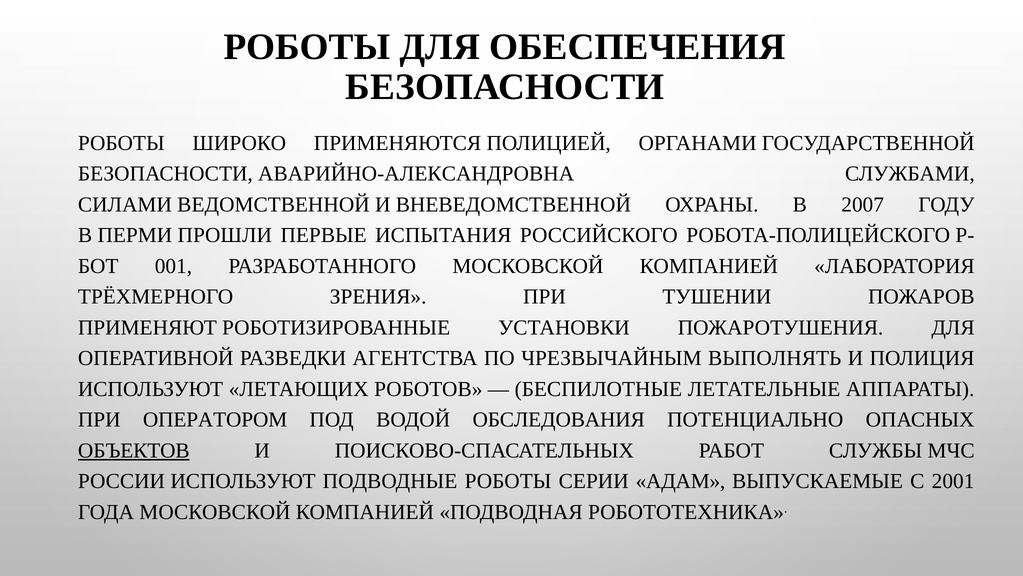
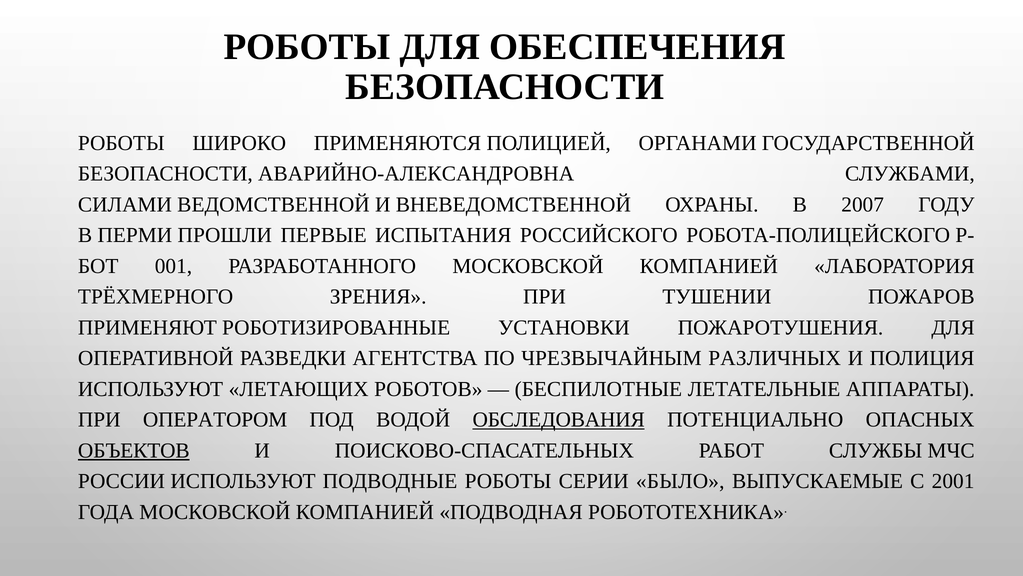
ВЫПОЛНЯТЬ: ВЫПОЛНЯТЬ -> РАЗЛИЧНЫХ
ОБСЛЕДОВАНИЯ underline: none -> present
АДАМ: АДАМ -> БЫЛО
